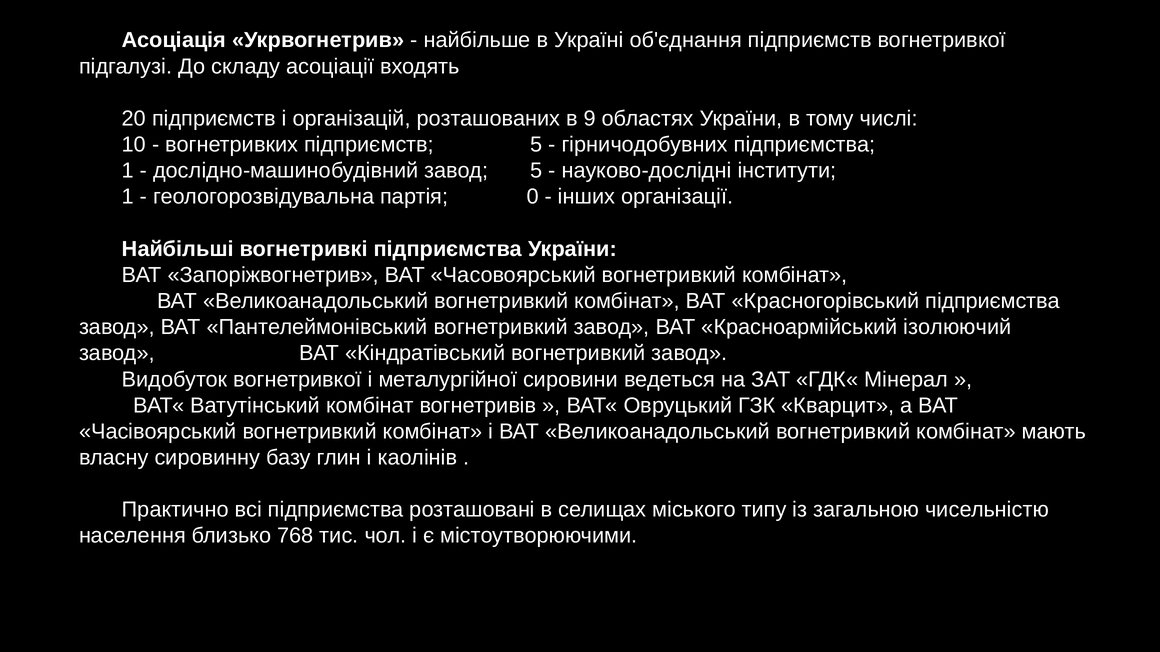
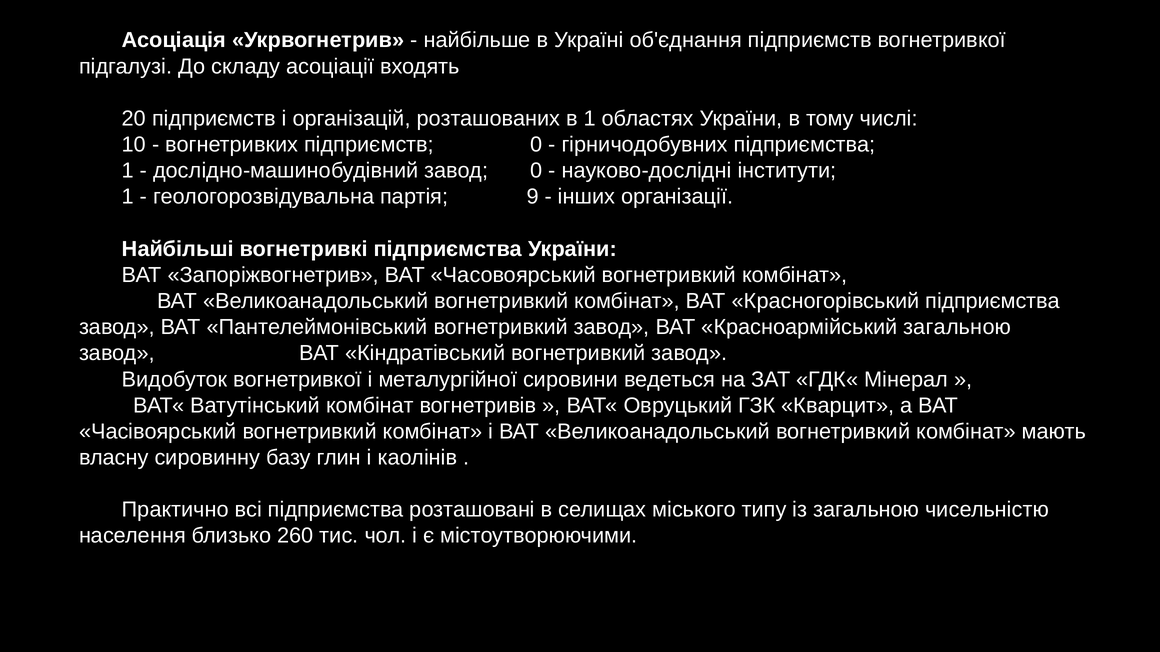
в 9: 9 -> 1
підприємств 5: 5 -> 0
завод 5: 5 -> 0
0: 0 -> 9
Красноармійський ізолюючий: ізолюючий -> загальною
768: 768 -> 260
